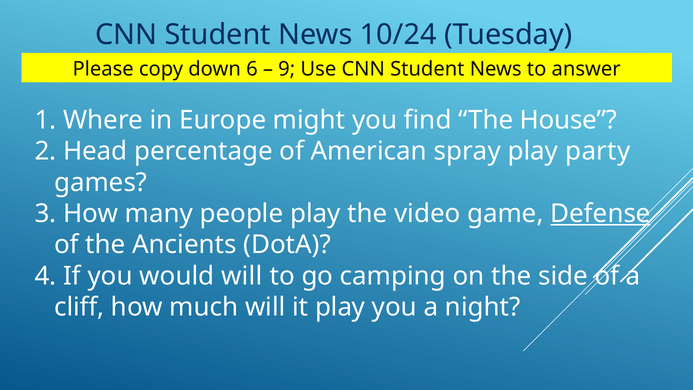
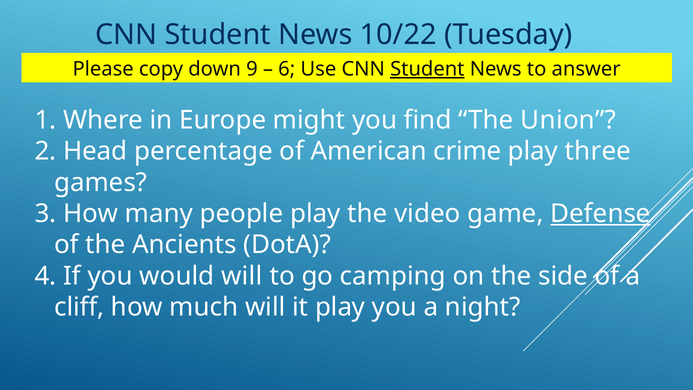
10/24: 10/24 -> 10/22
6: 6 -> 9
9: 9 -> 6
Student at (427, 69) underline: none -> present
House: House -> Union
spray: spray -> crime
party: party -> three
